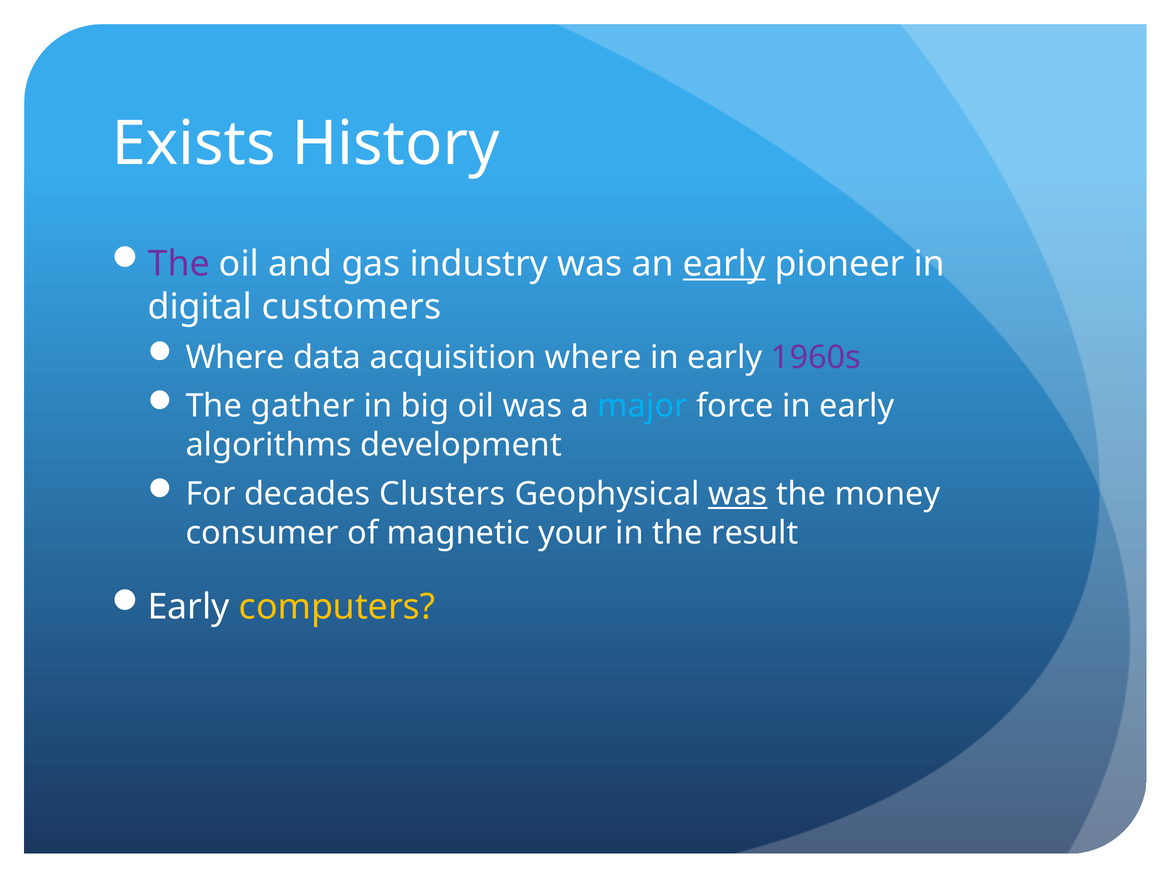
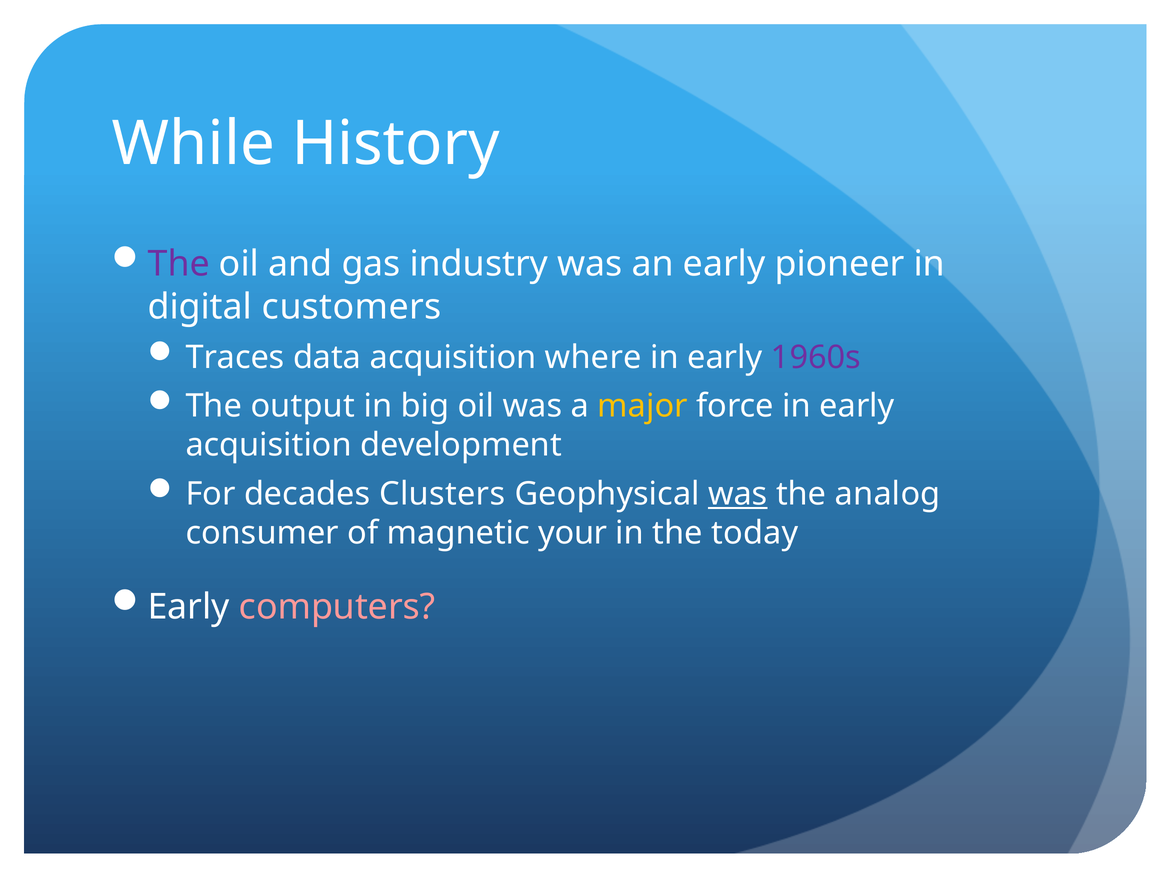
Exists: Exists -> While
early at (724, 264) underline: present -> none
Where at (235, 357): Where -> Traces
gather: gather -> output
major colour: light blue -> yellow
algorithms at (269, 445): algorithms -> acquisition
money: money -> analog
result: result -> today
computers colour: yellow -> pink
